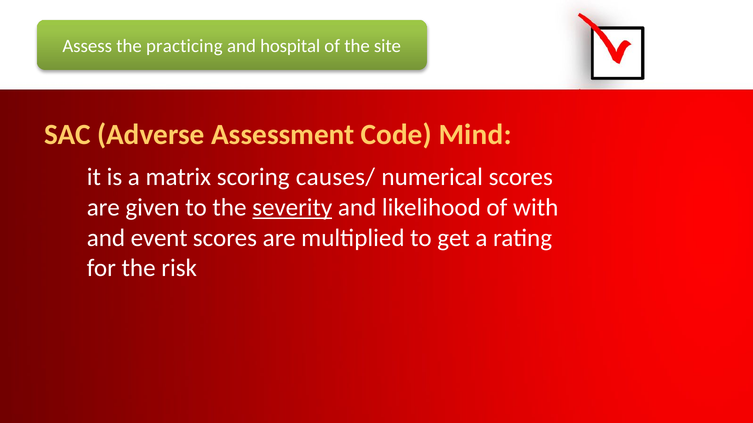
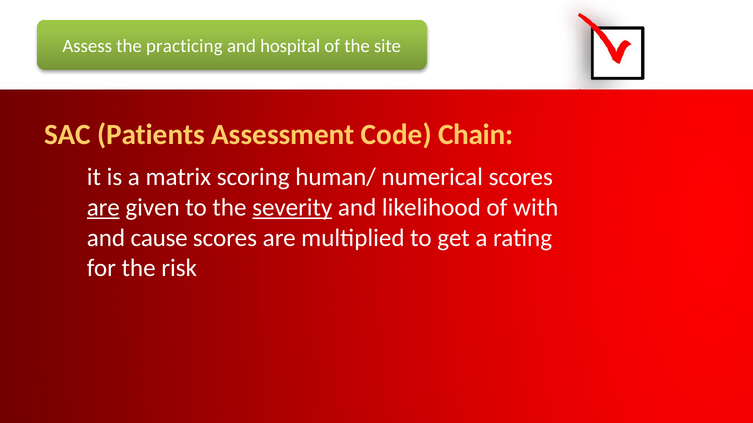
Adverse: Adverse -> Patients
Mind: Mind -> Chain
causes/: causes/ -> human/
are at (103, 208) underline: none -> present
event: event -> cause
